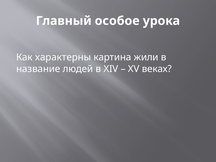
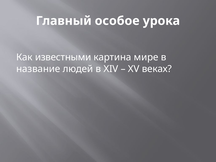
характерны: характерны -> известными
жили: жили -> мире
